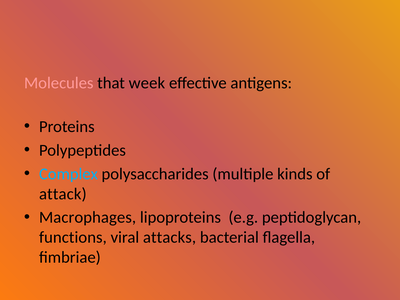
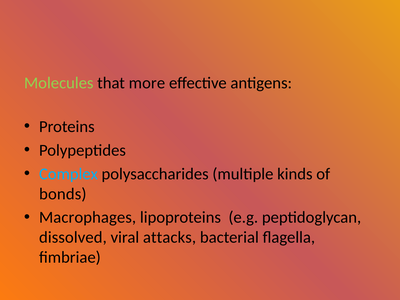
Molecules colour: pink -> light green
week: week -> more
attack: attack -> bonds
functions: functions -> dissolved
